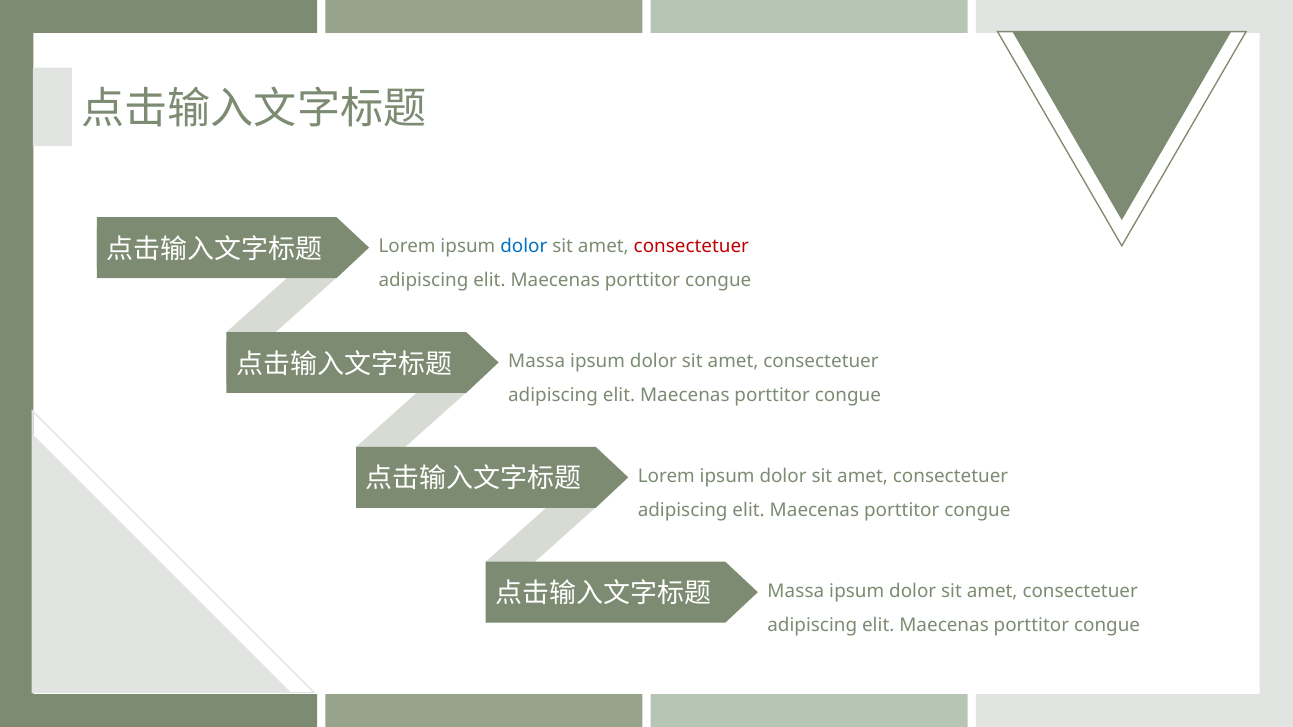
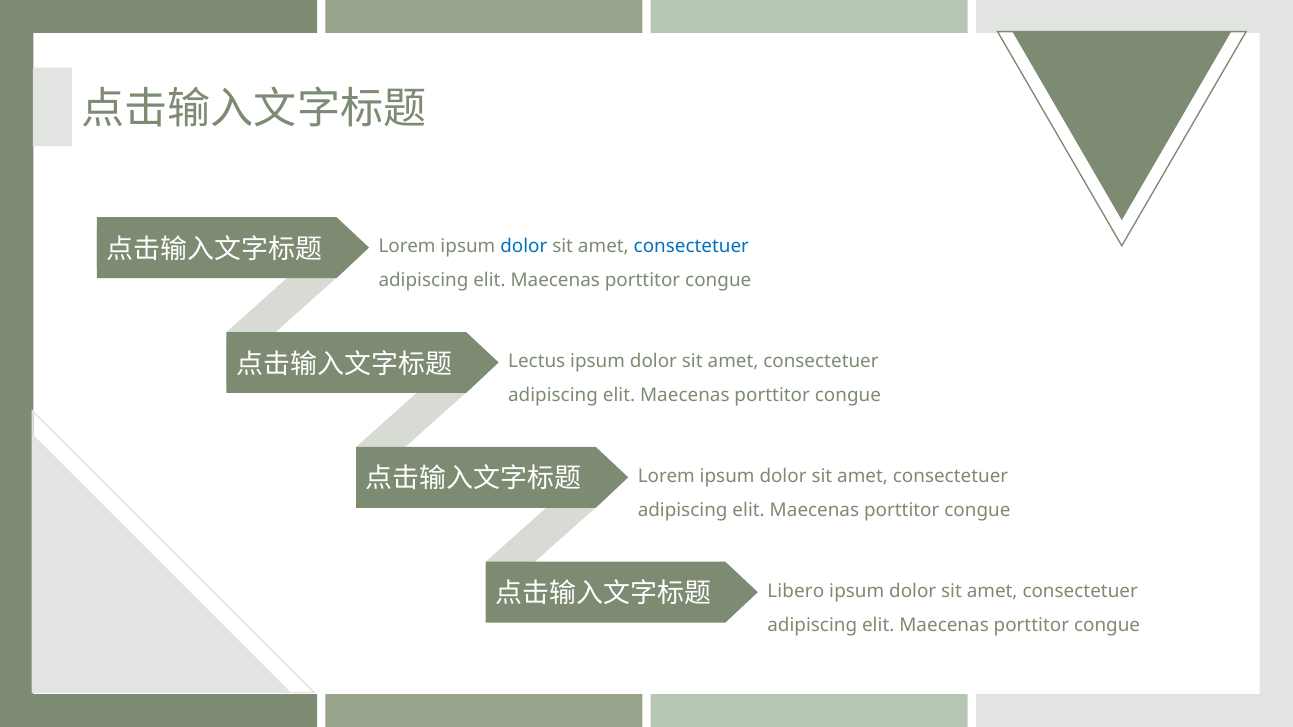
consectetuer at (691, 247) colour: red -> blue
Massa at (537, 361): Massa -> Lectus
Massa at (796, 591): Massa -> Libero
